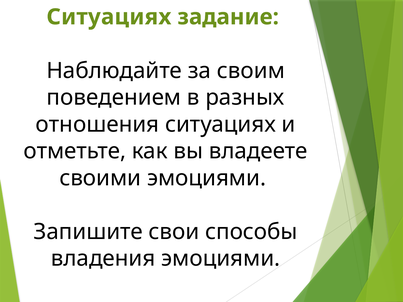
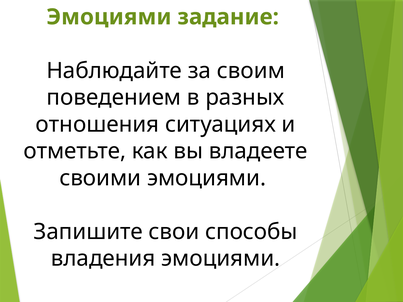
Ситуациях at (109, 17): Ситуациях -> Эмоциями
